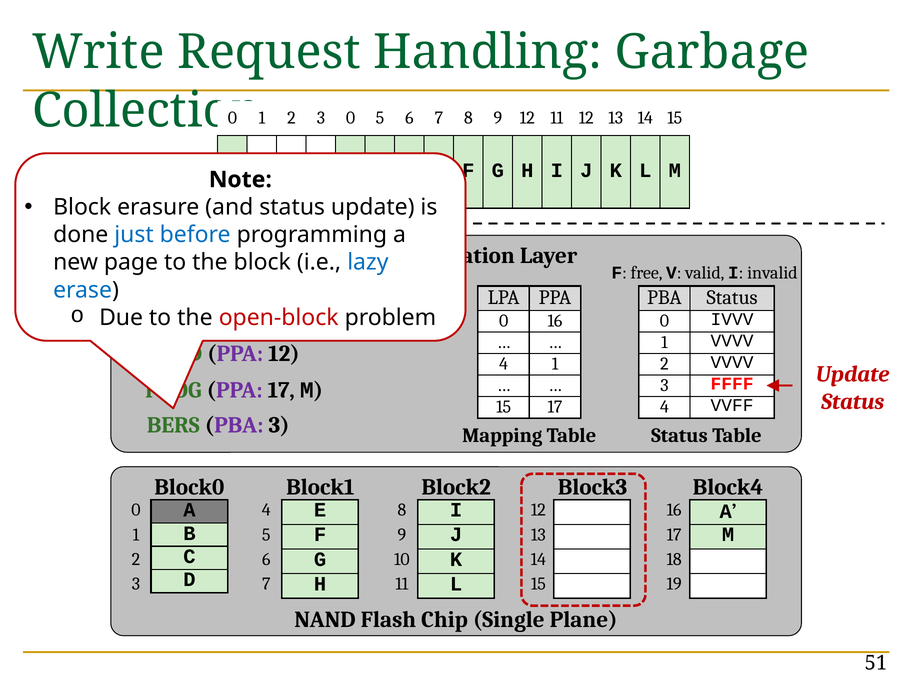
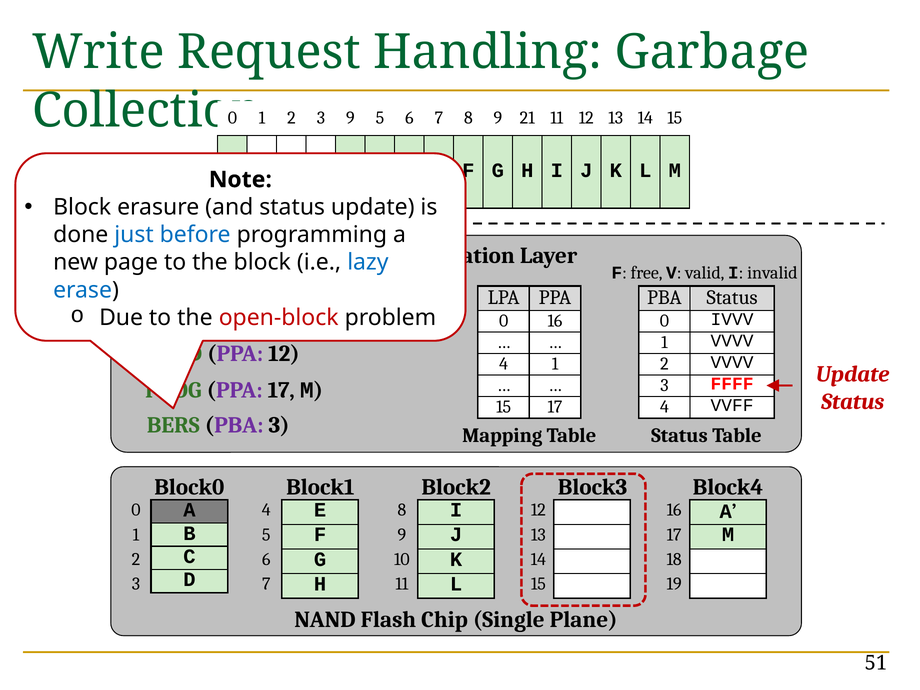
3 0: 0 -> 9
9 12: 12 -> 21
